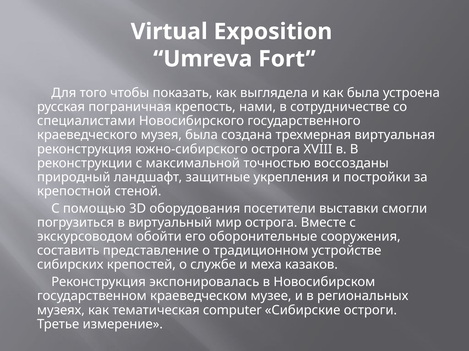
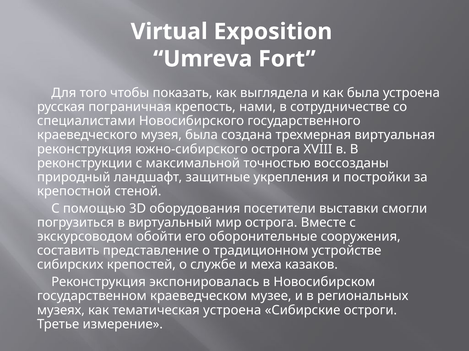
тематическая computer: computer -> устроена
